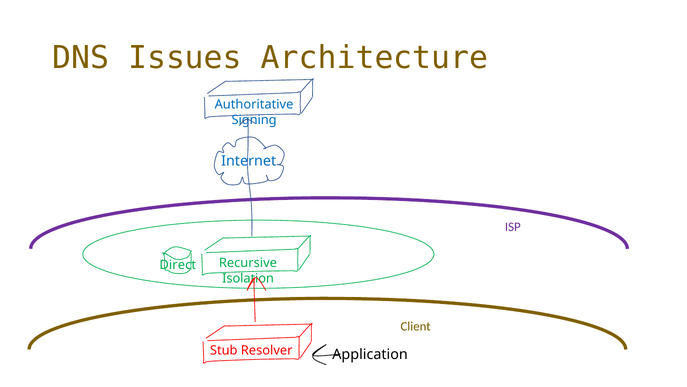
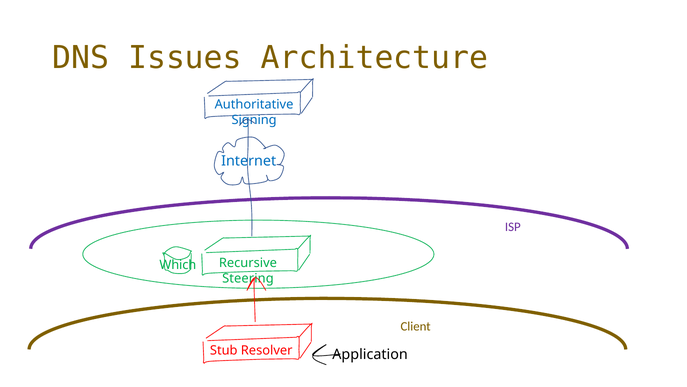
Direct: Direct -> Which
Isolation: Isolation -> Steering
